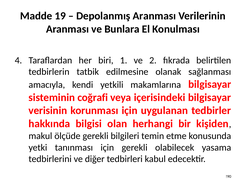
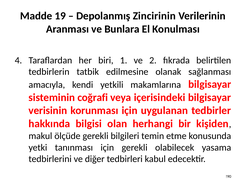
Depolanmış Aranması: Aranması -> Zincirinin
